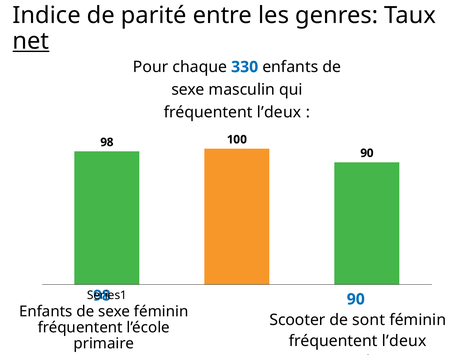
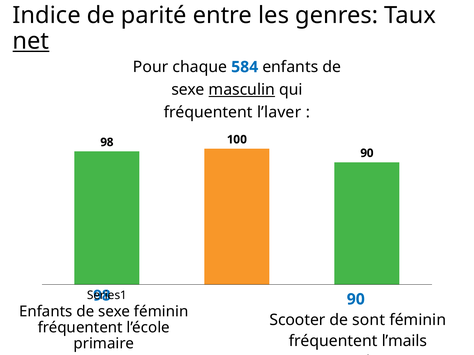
330: 330 -> 584
masculin underline: none -> present
l’deux at (279, 113): l’deux -> l’laver
l’deux at (404, 341): l’deux -> l’mails
